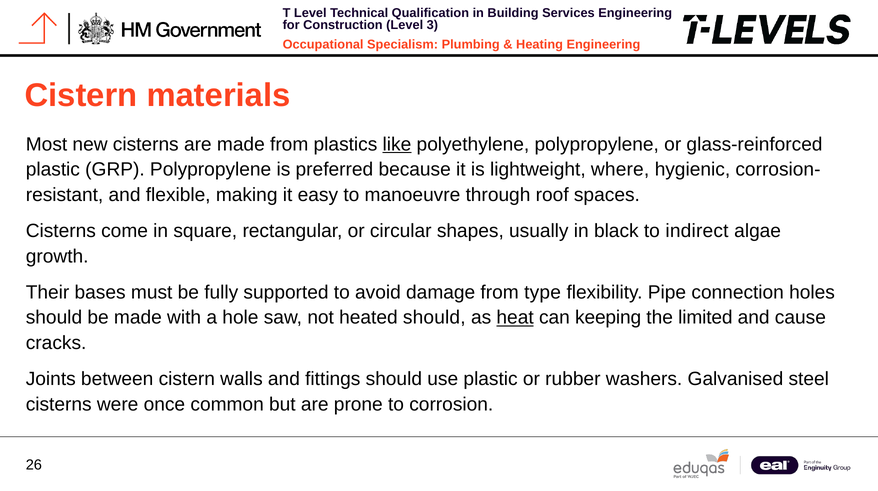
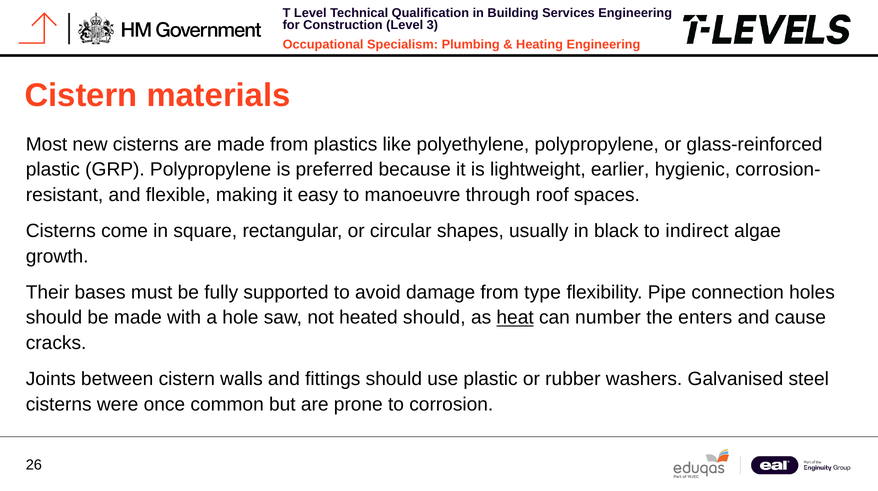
like underline: present -> none
where: where -> earlier
keeping: keeping -> number
limited: limited -> enters
